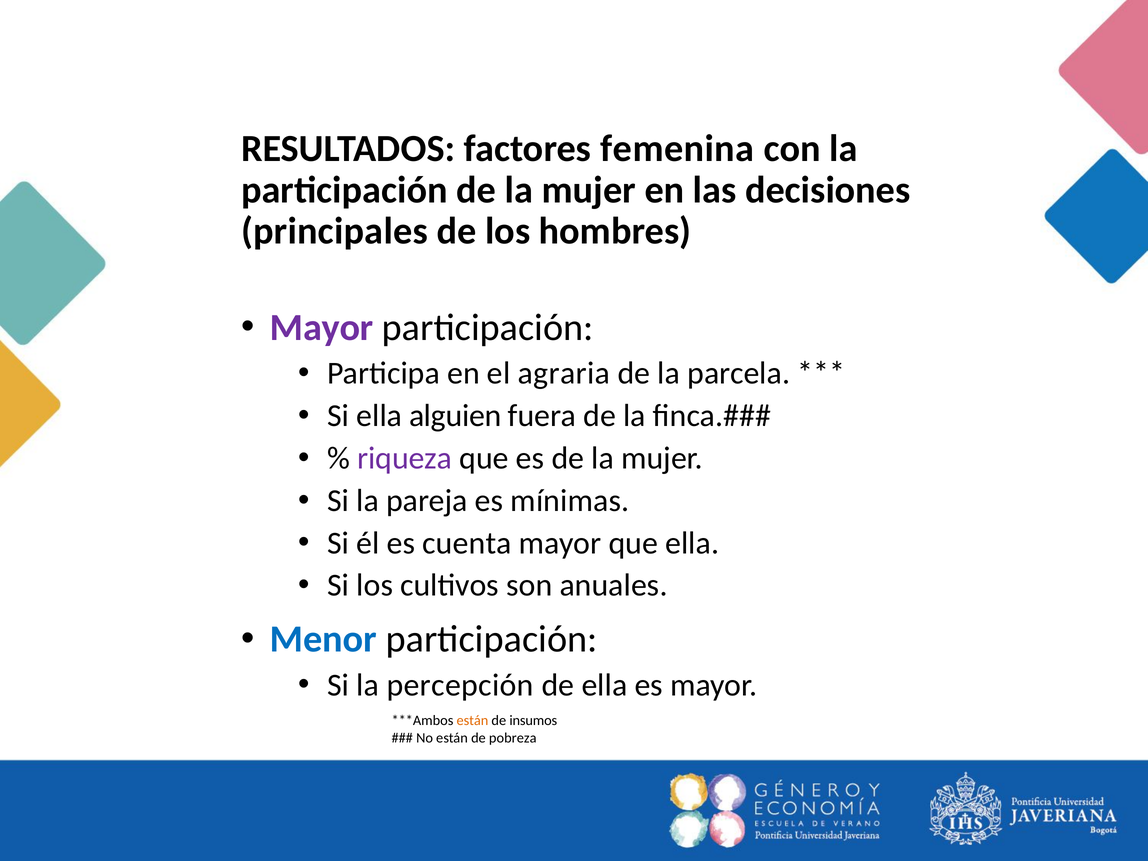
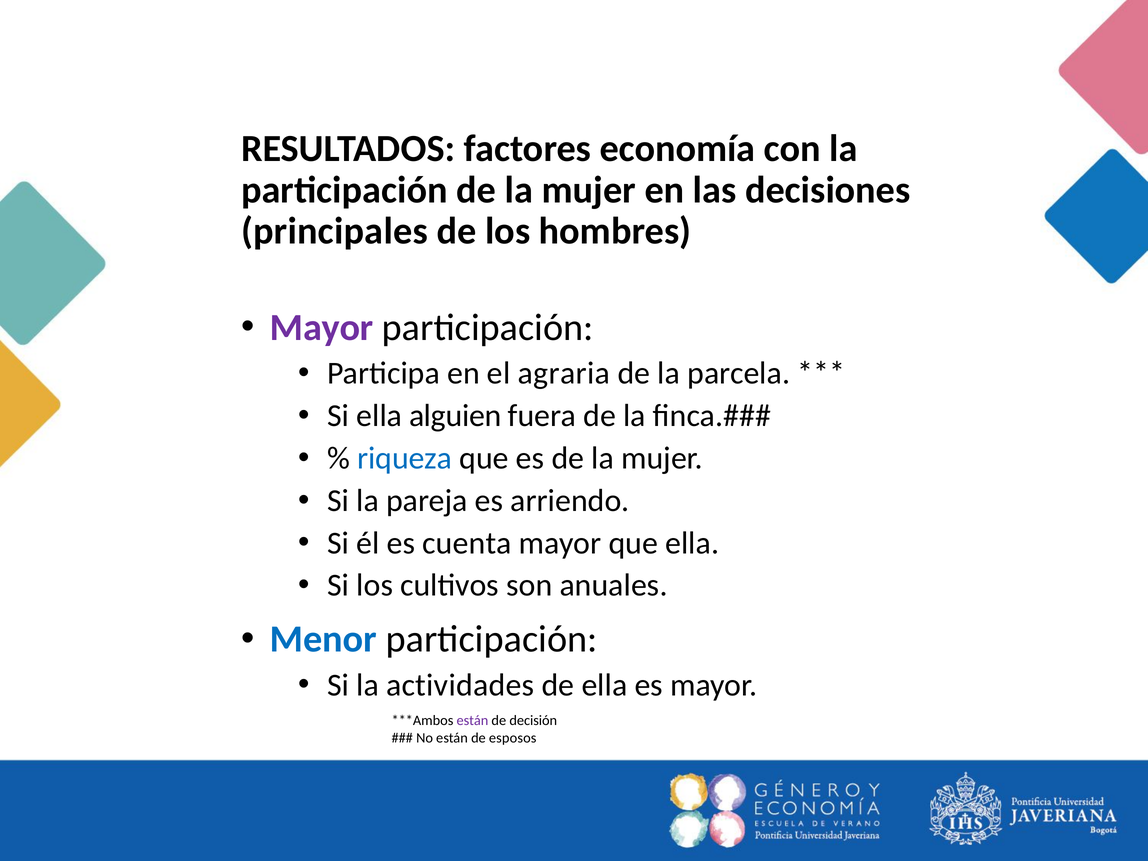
femenina: femenina -> economía
riqueza colour: purple -> blue
mínimas: mínimas -> arriendo
percepción: percepción -> actividades
están at (472, 721) colour: orange -> purple
insumos: insumos -> decisión
pobreza: pobreza -> esposos
